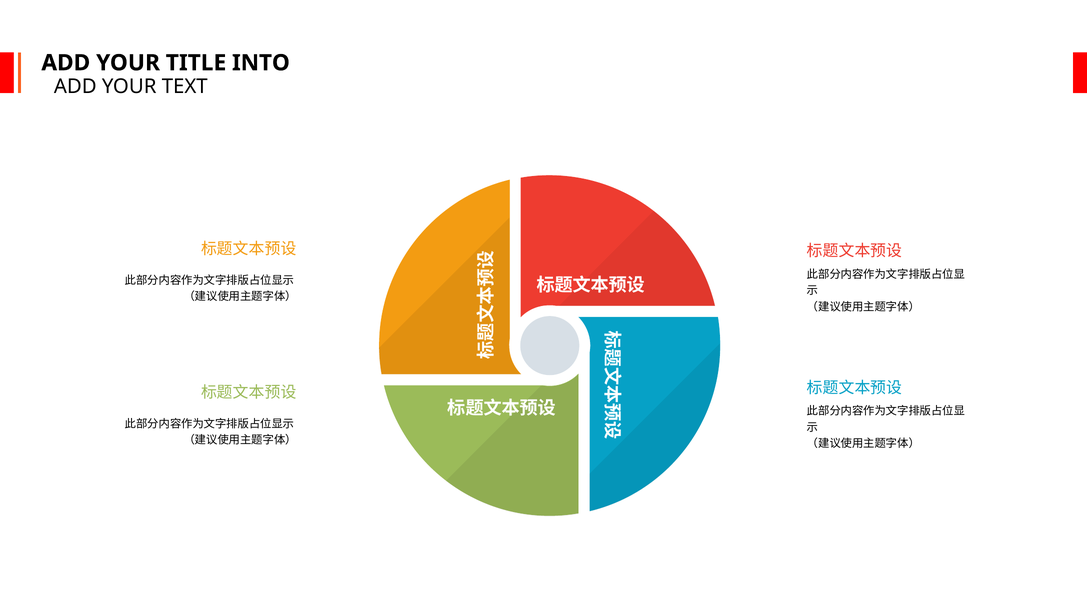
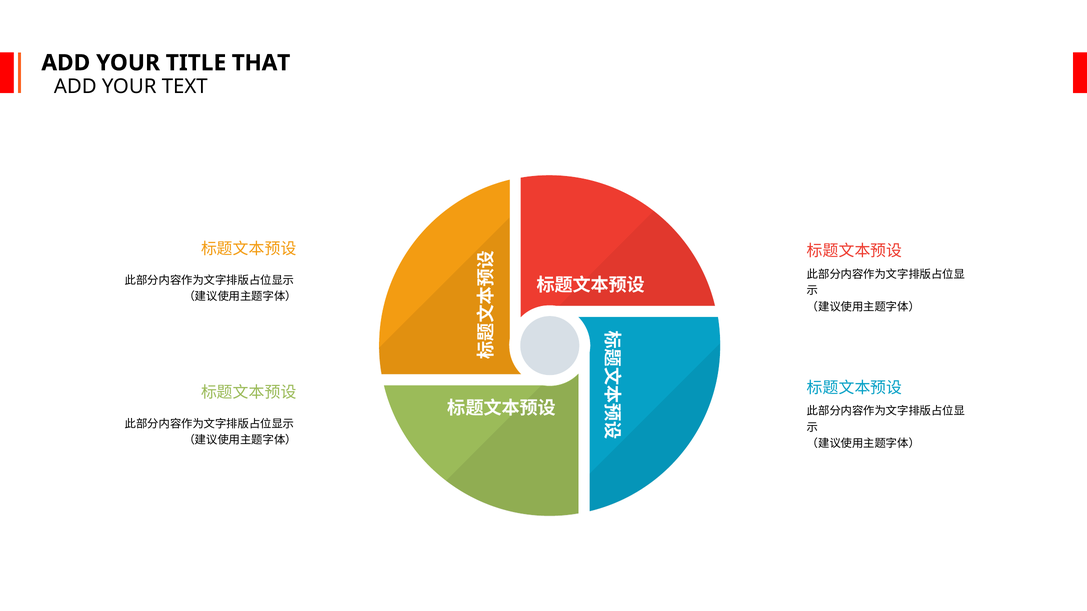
INTO: INTO -> THAT
